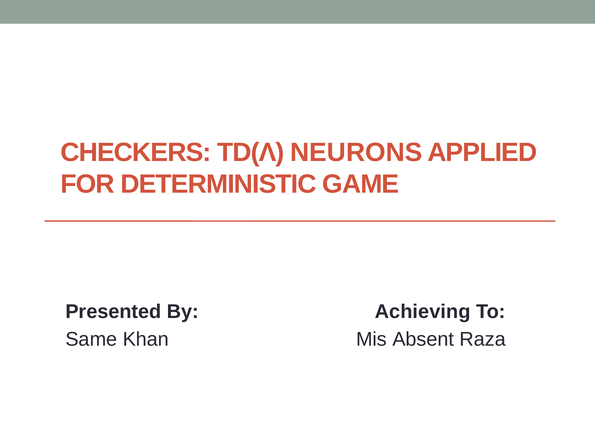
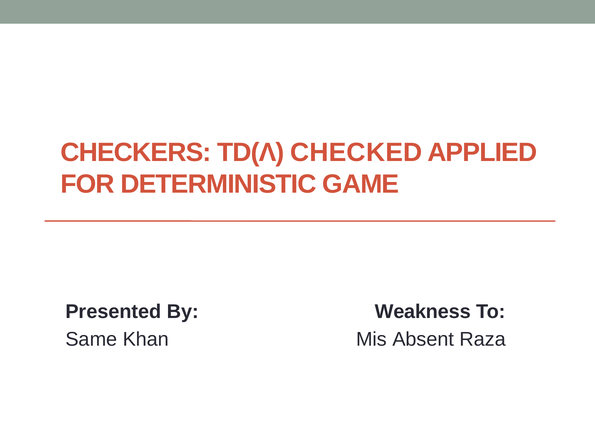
NEURONS: NEURONS -> CHECKED
Achieving: Achieving -> Weakness
